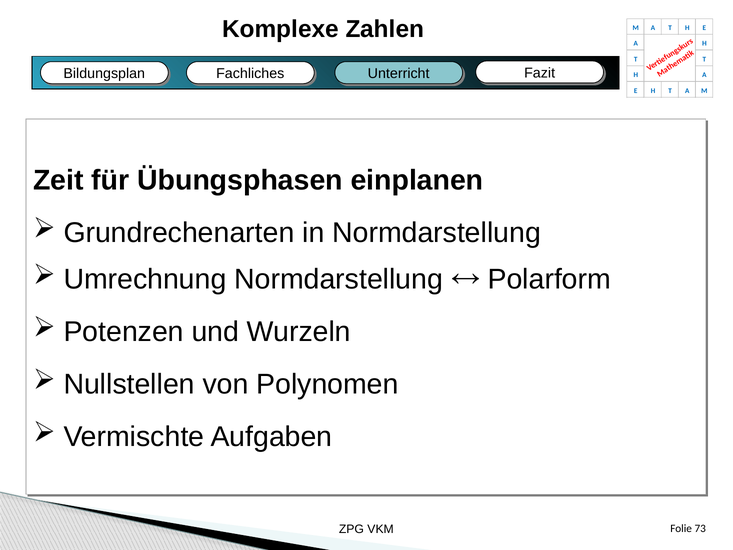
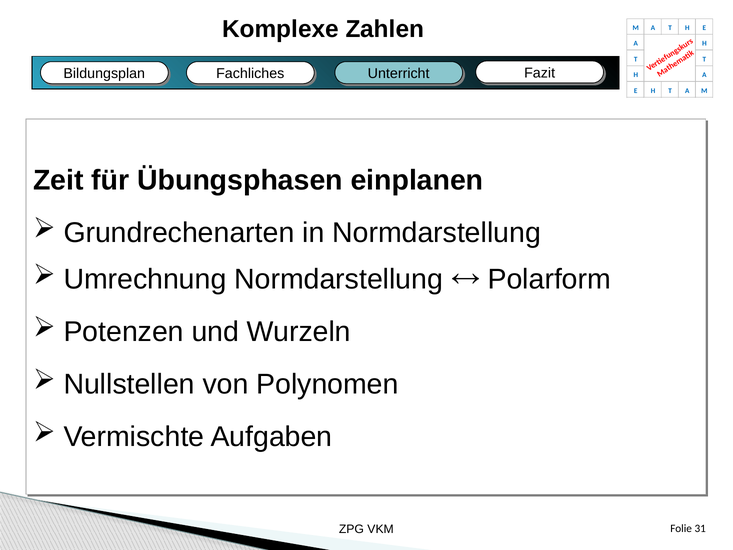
73: 73 -> 31
